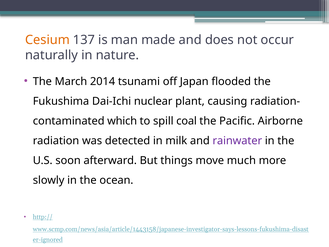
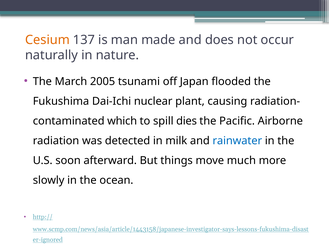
2014: 2014 -> 2005
coal: coal -> dies
rainwater colour: purple -> blue
